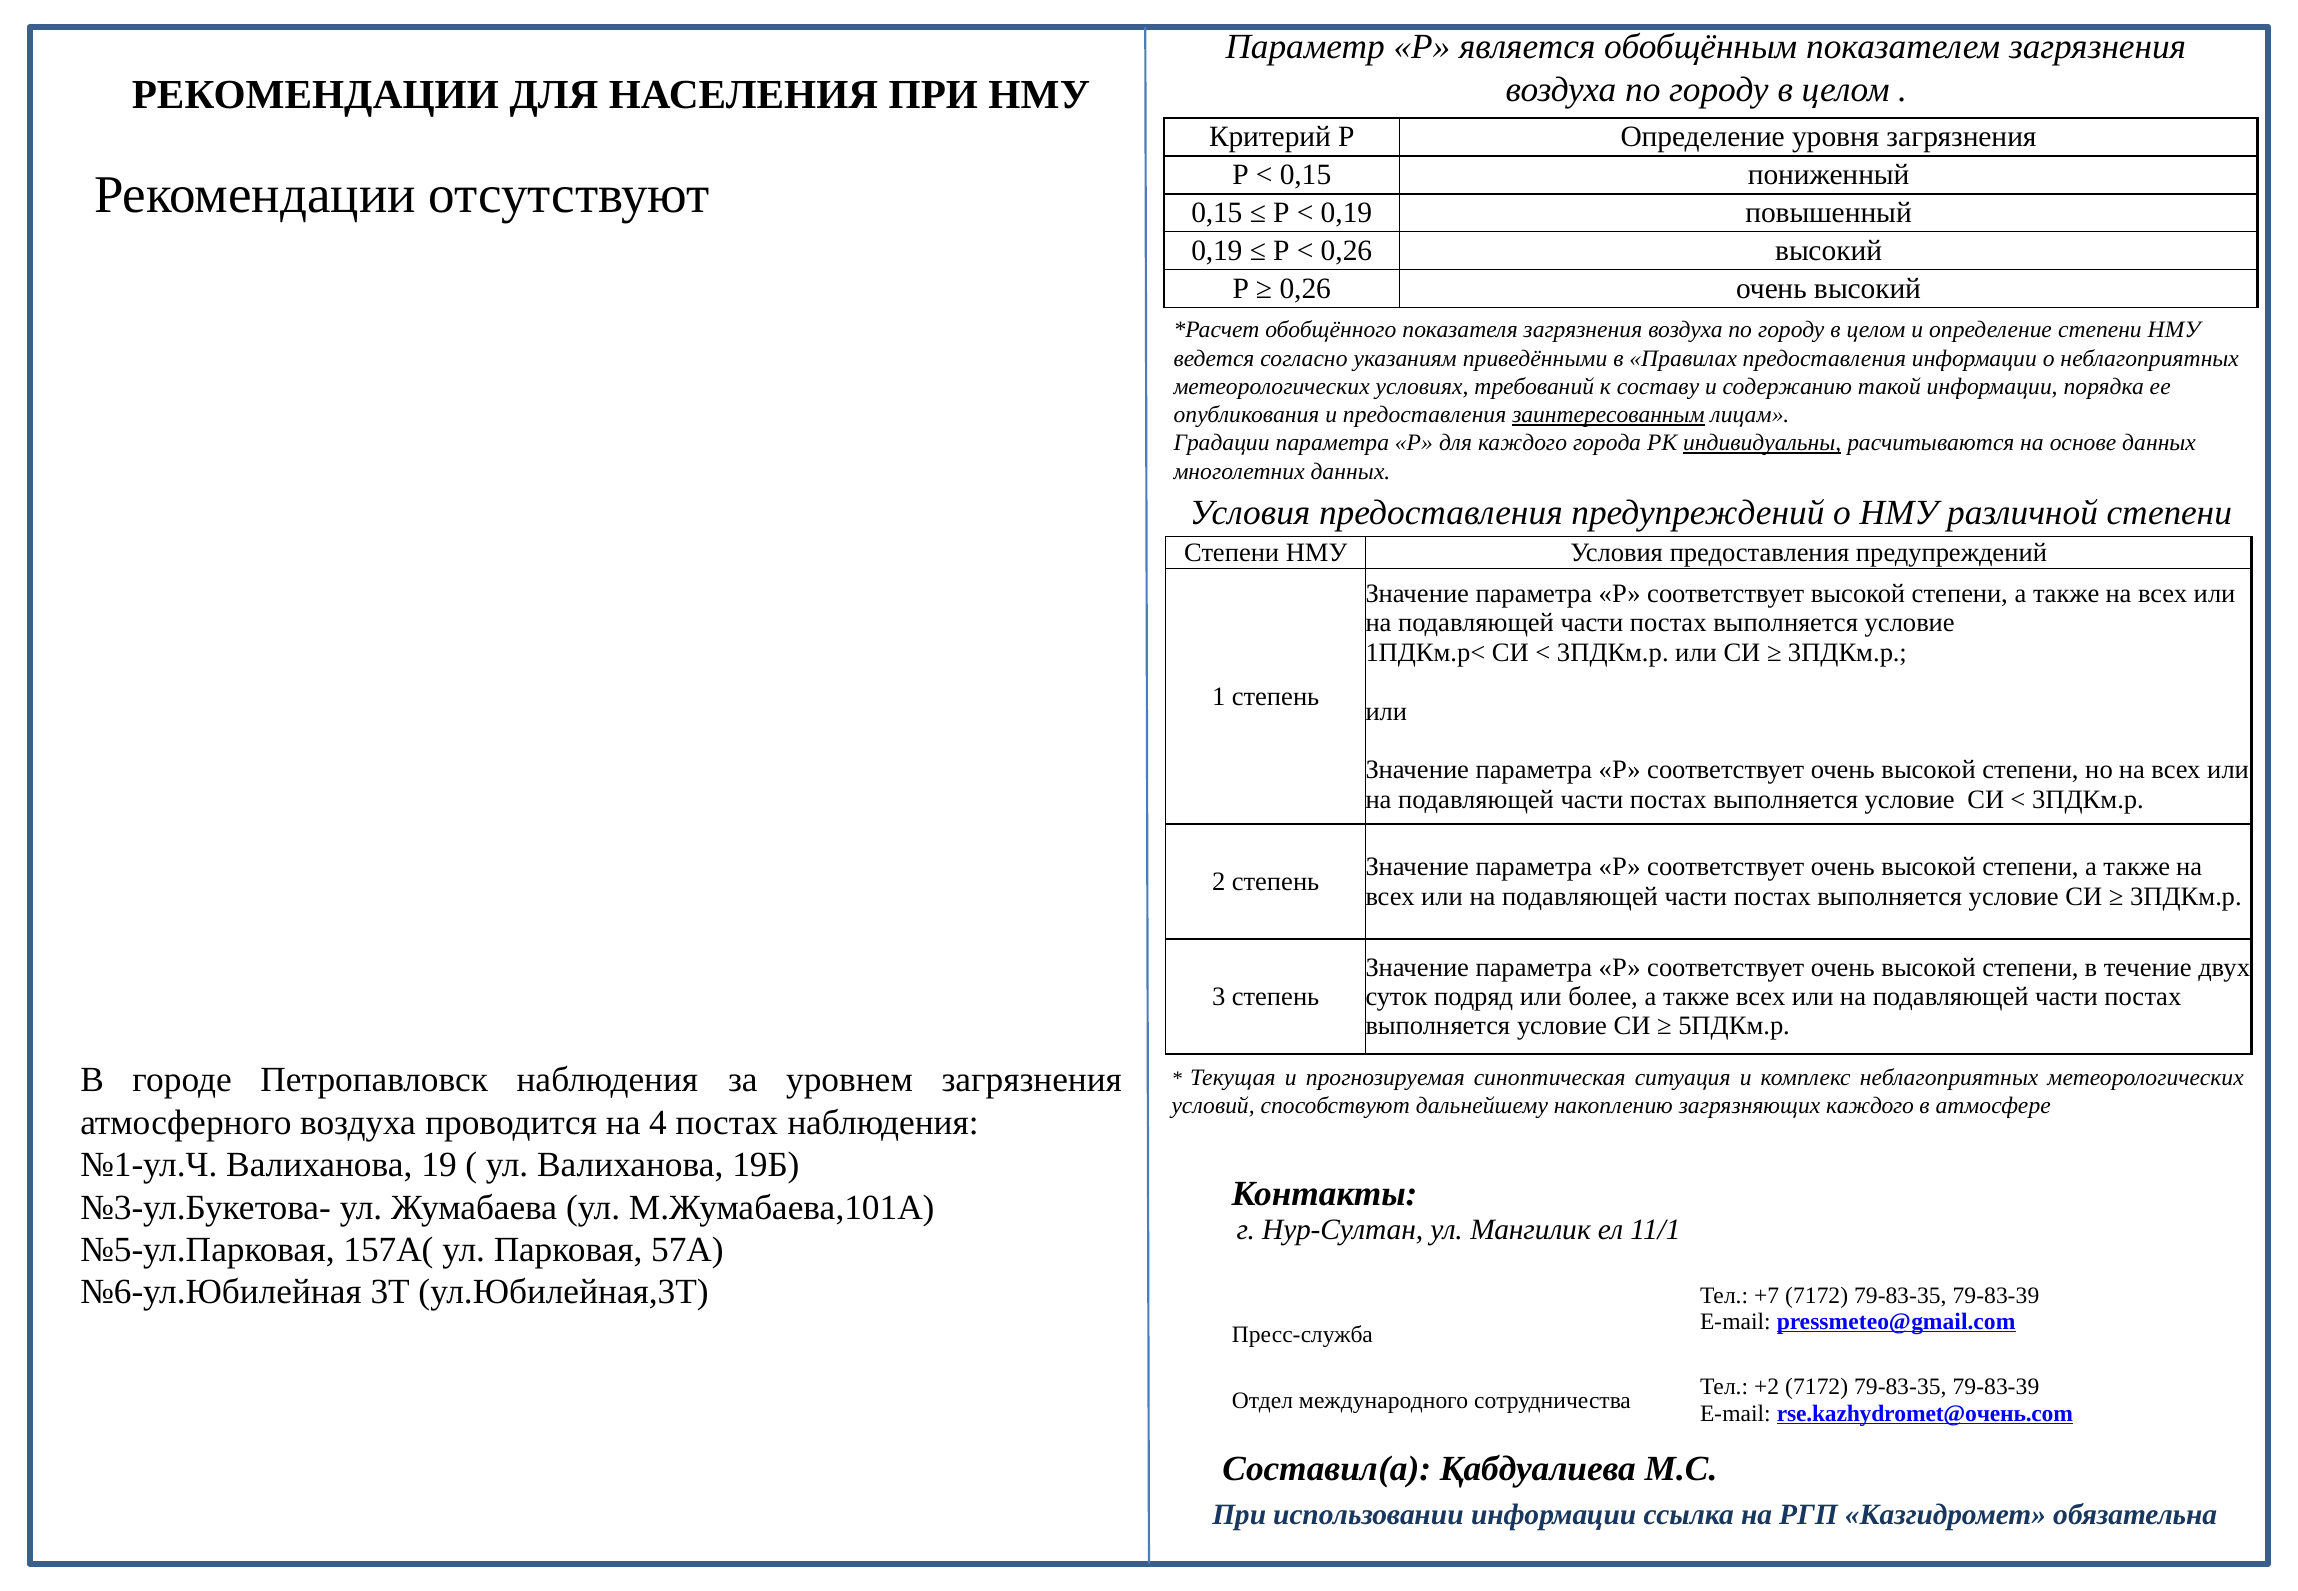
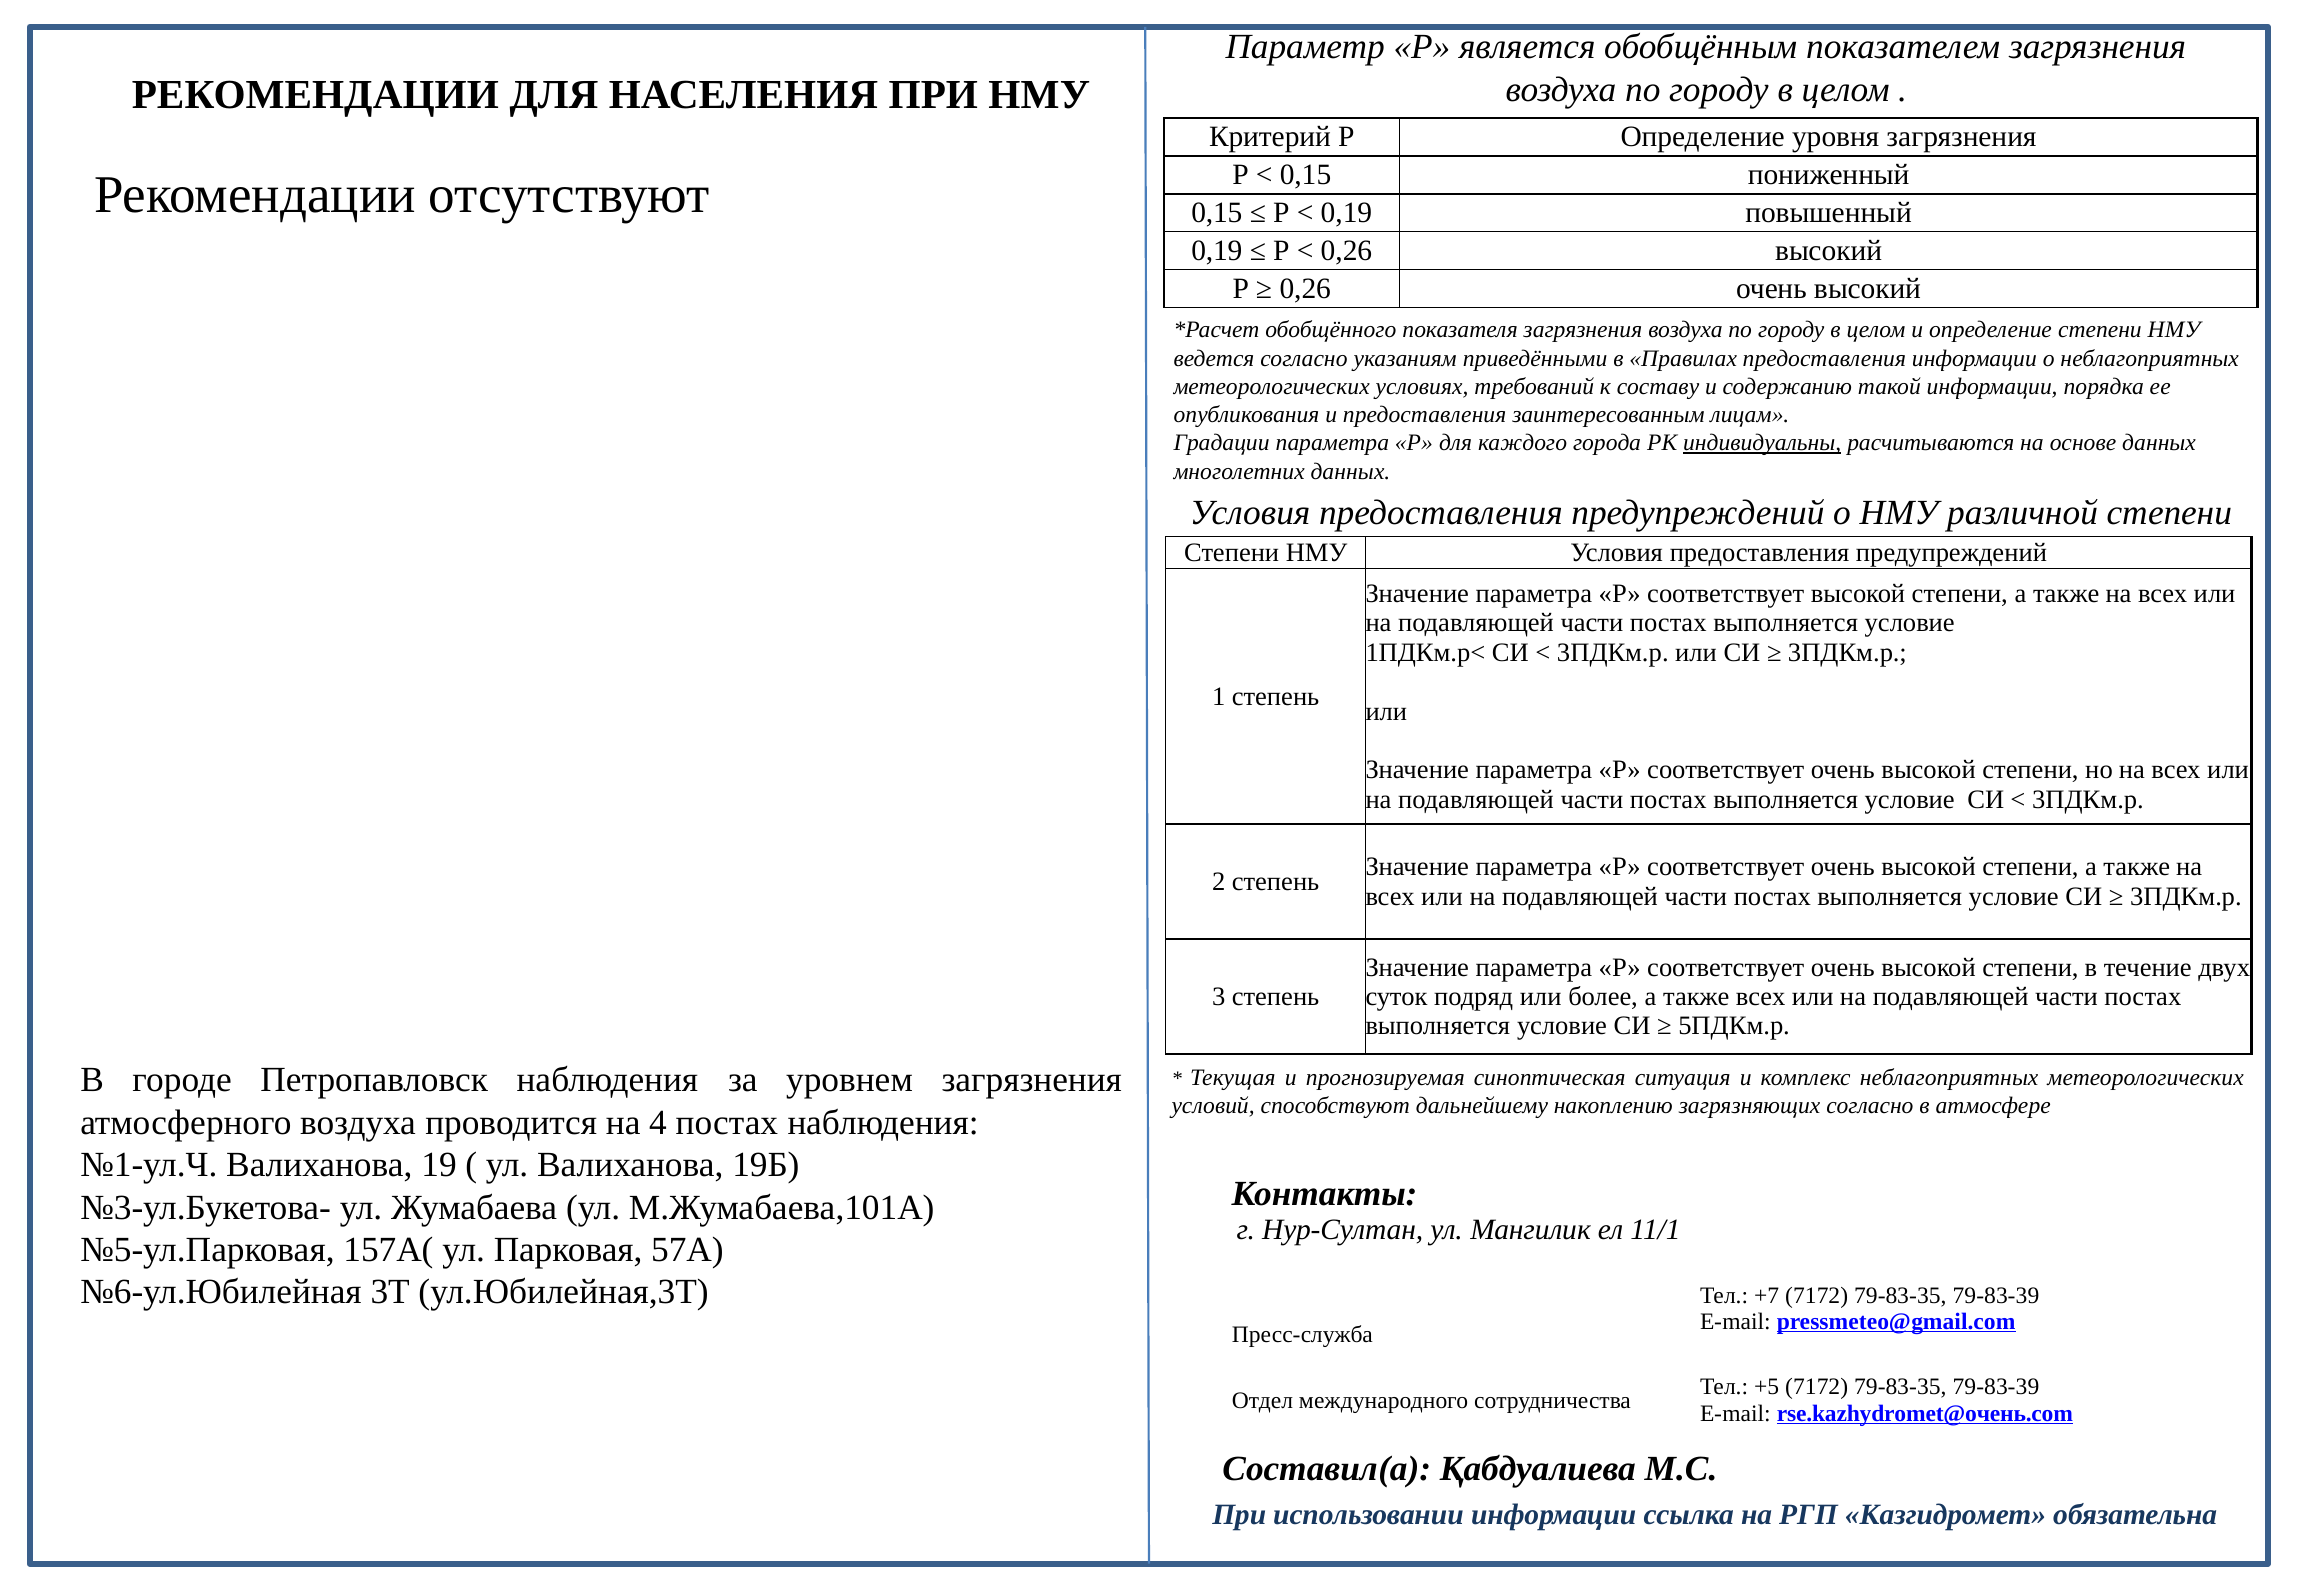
заинтересованным underline: present -> none
загрязняющих каждого: каждого -> согласно
+2: +2 -> +5
